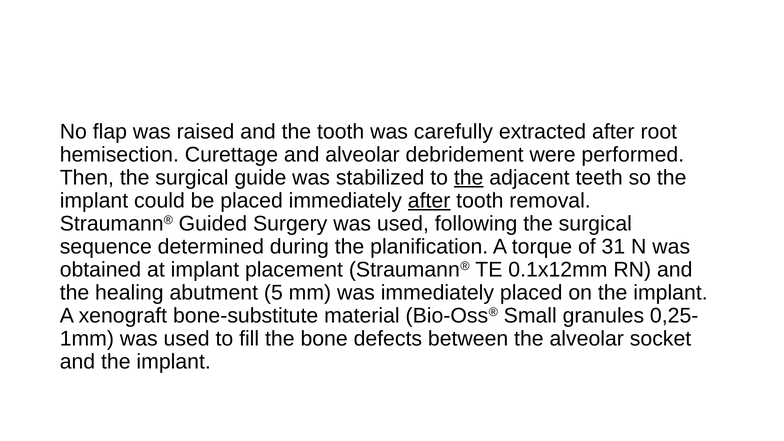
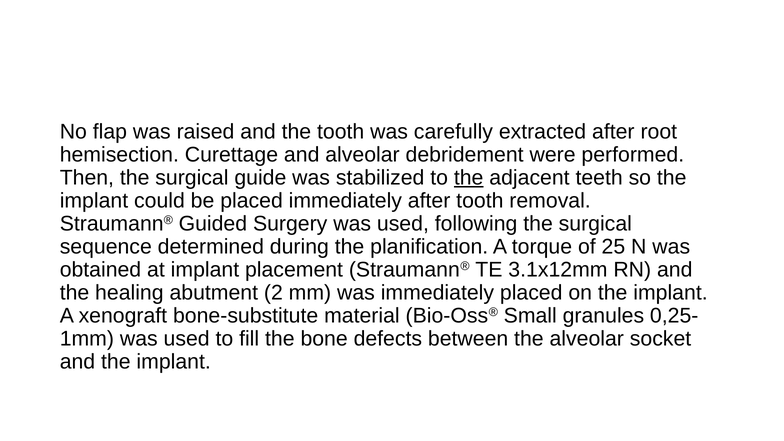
after at (429, 201) underline: present -> none
31: 31 -> 25
0.1x12mm: 0.1x12mm -> 3.1x12mm
5: 5 -> 2
